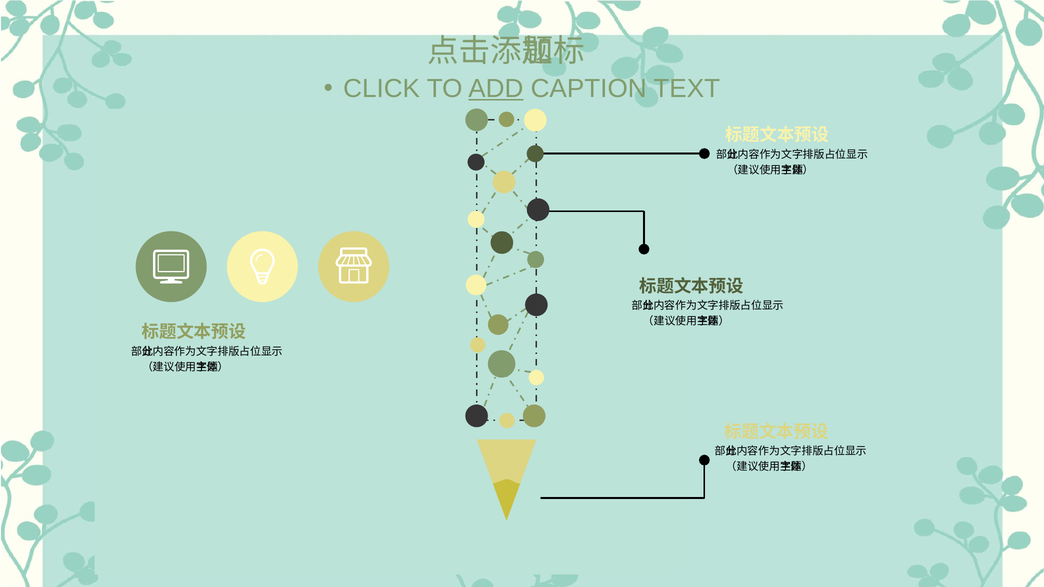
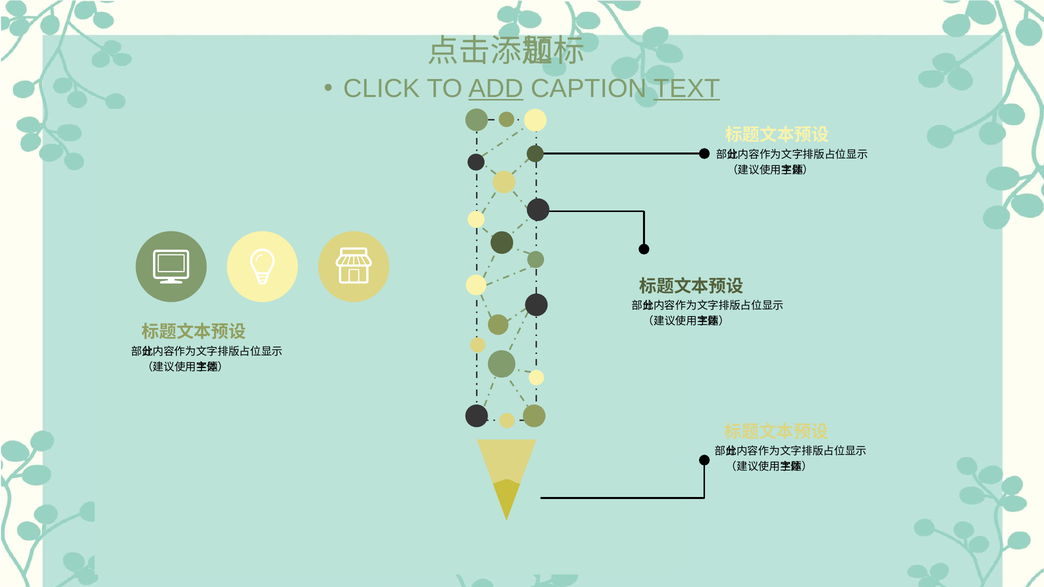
TEXT underline: none -> present
